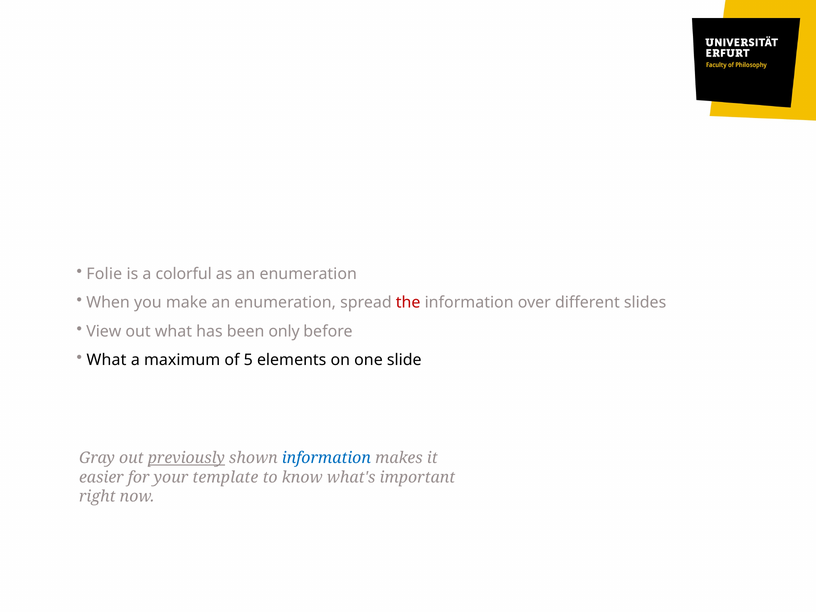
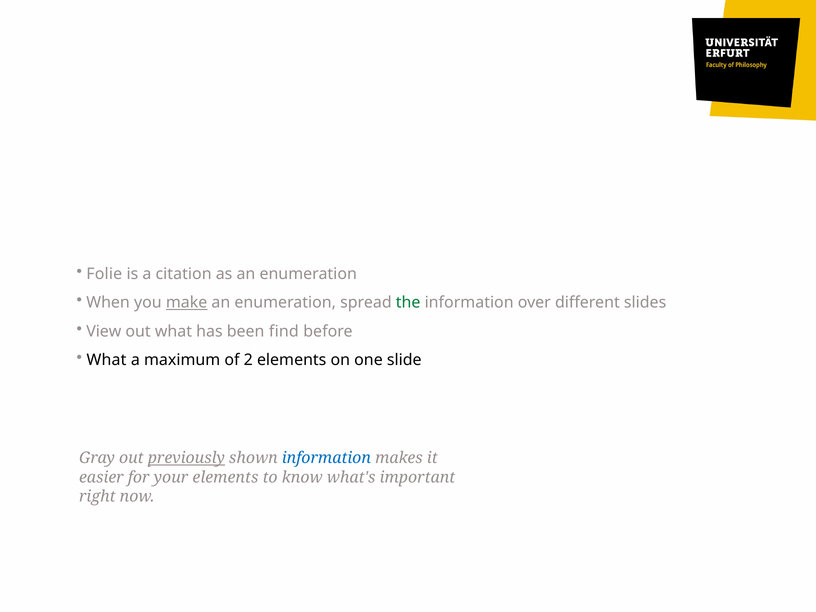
colorful: colorful -> citation
make underline: none -> present
the colour: red -> green
only: only -> find
5: 5 -> 2
your template: template -> elements
